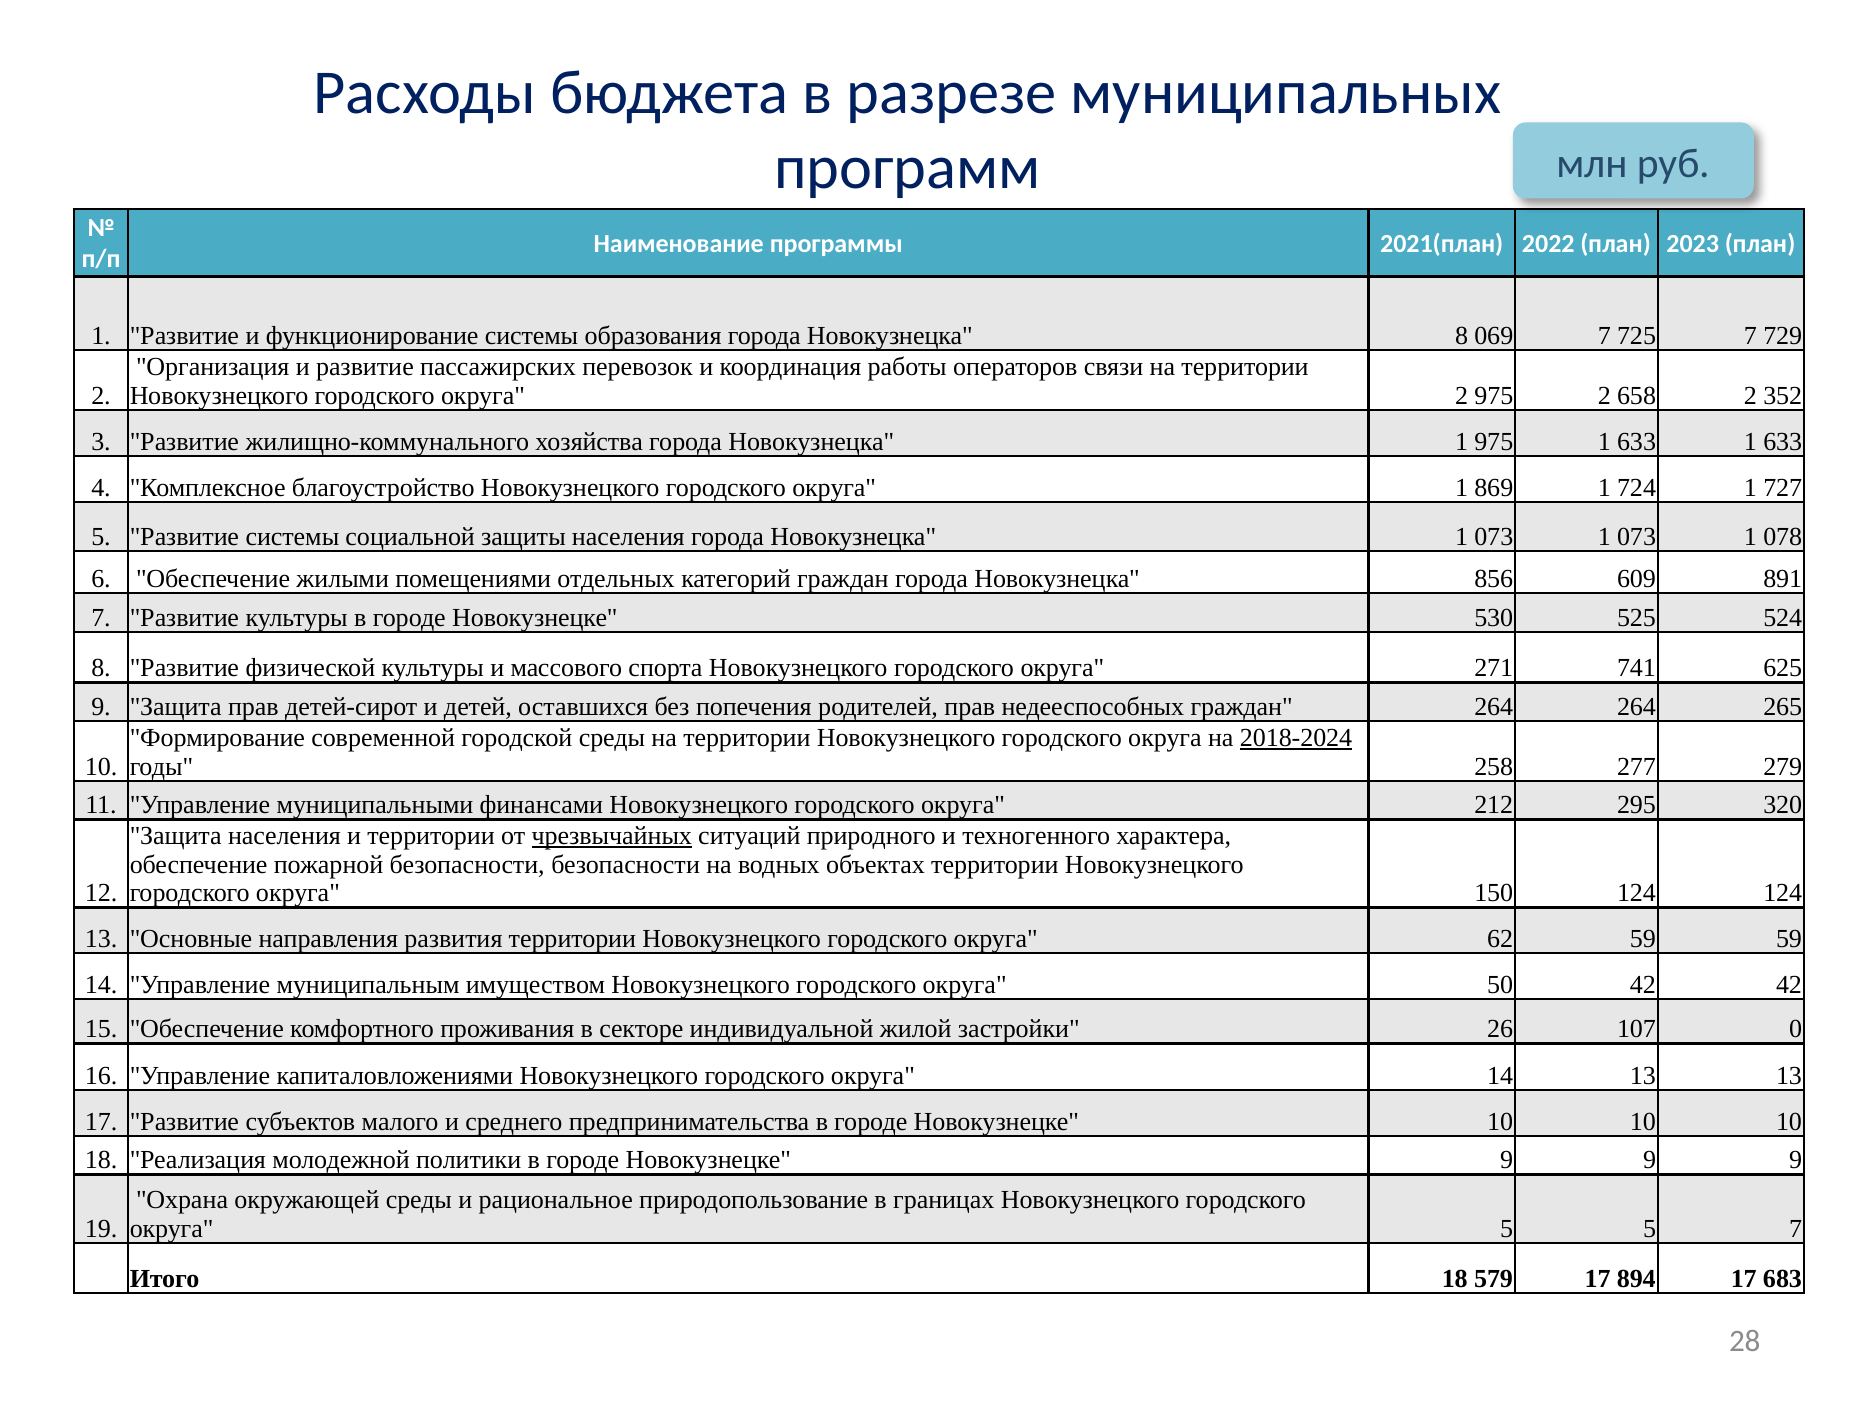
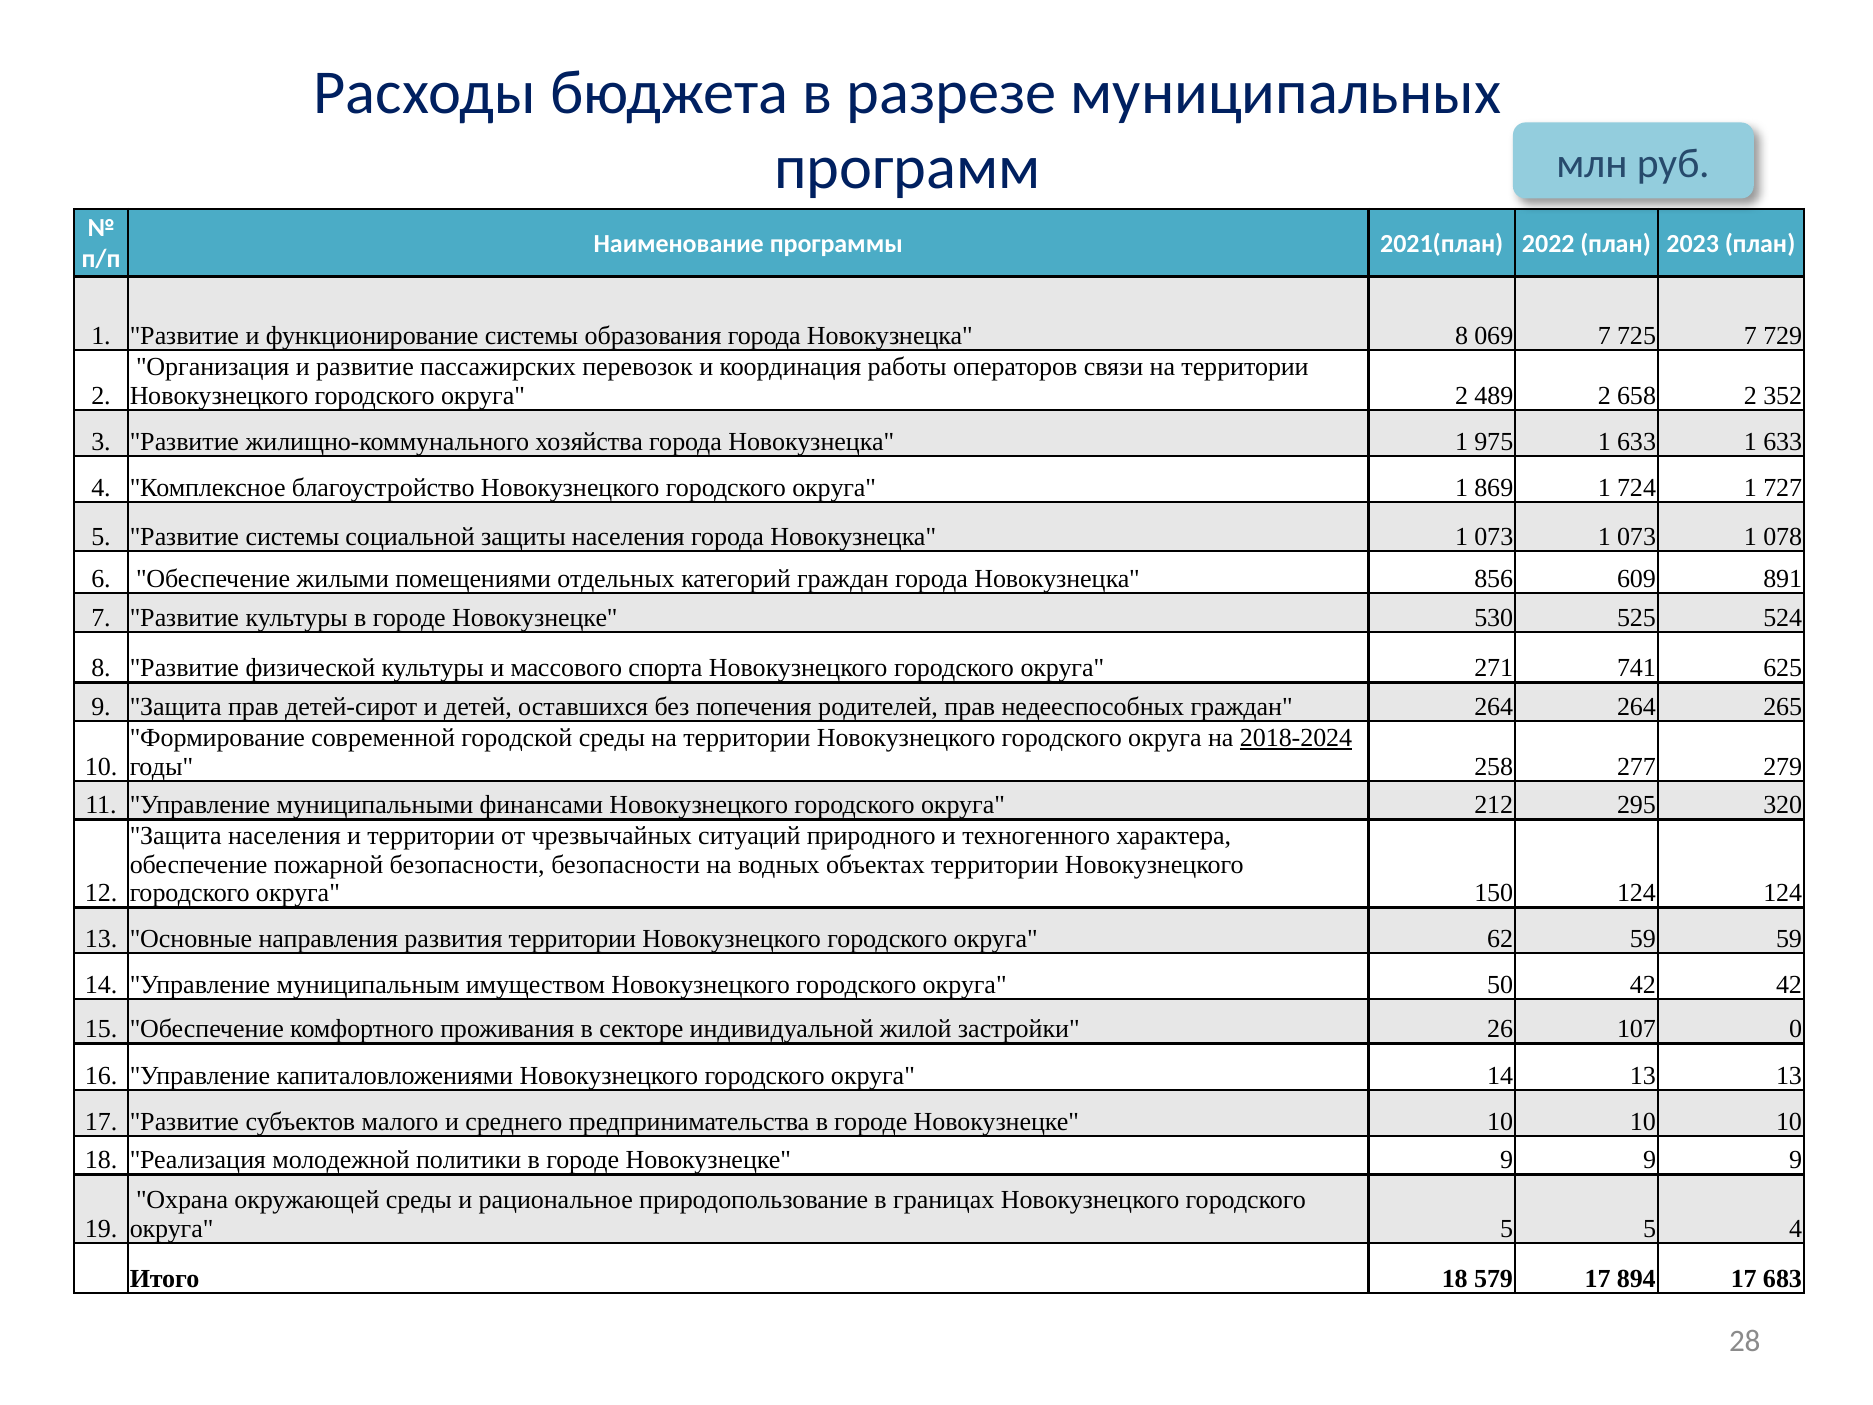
2 975: 975 -> 489
чрезвычайных underline: present -> none
5 7: 7 -> 4
